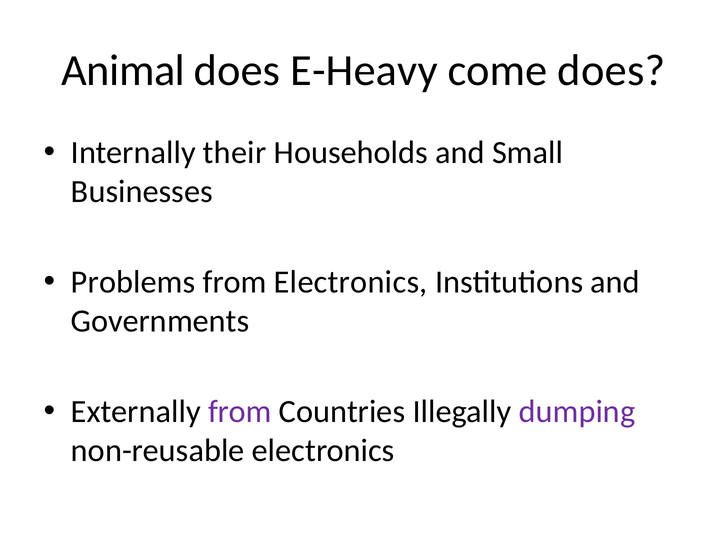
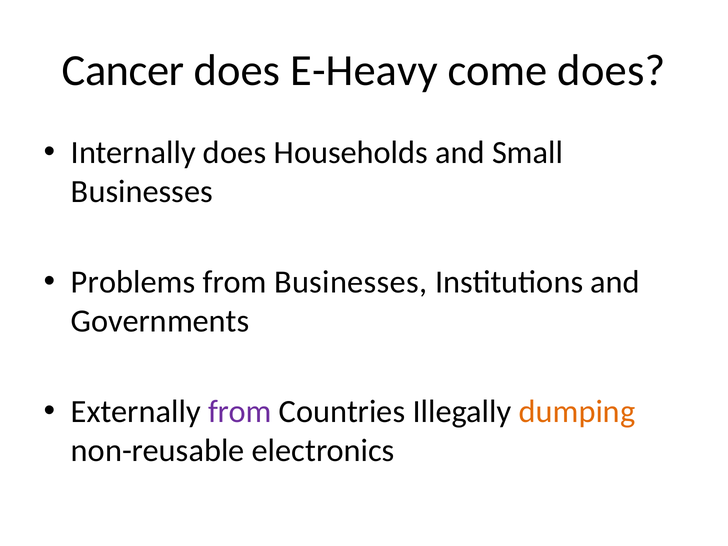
Animal: Animal -> Cancer
Internally their: their -> does
from Electronics: Electronics -> Businesses
dumping colour: purple -> orange
